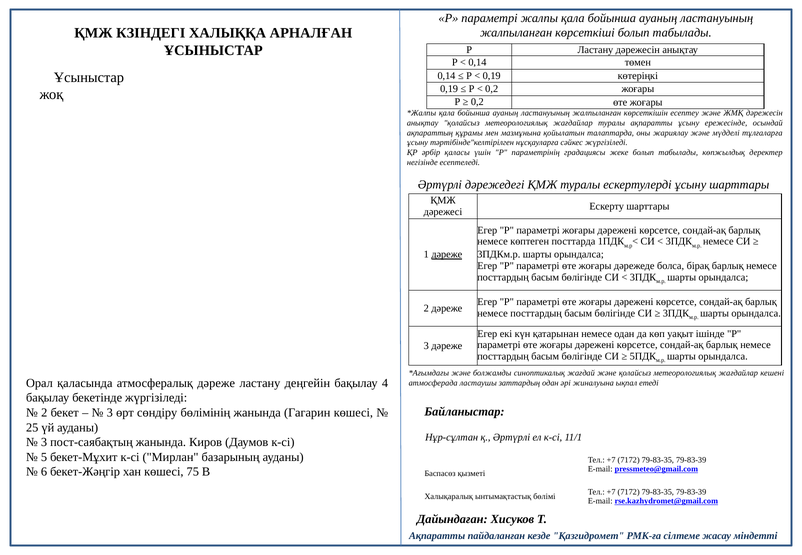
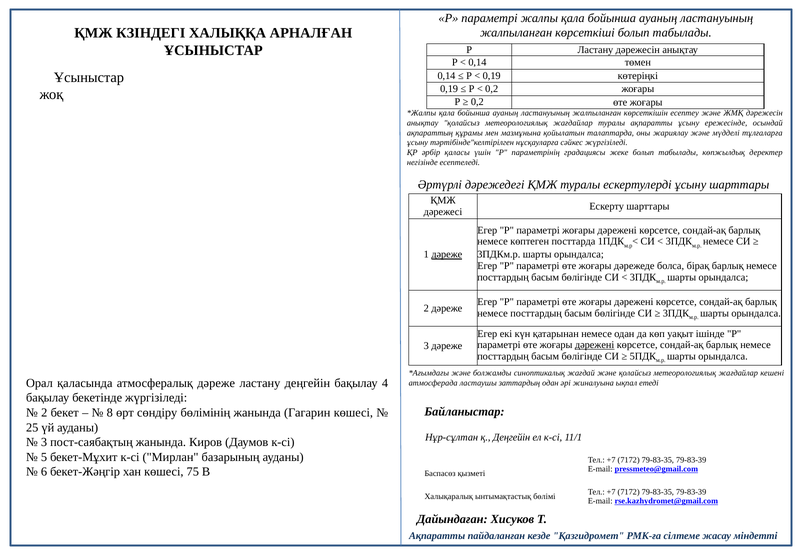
дәрежені at (595, 345) underline: none -> present
3 at (110, 413): 3 -> 8
қ Әртүрлі: Әртүрлі -> Деңгейін
